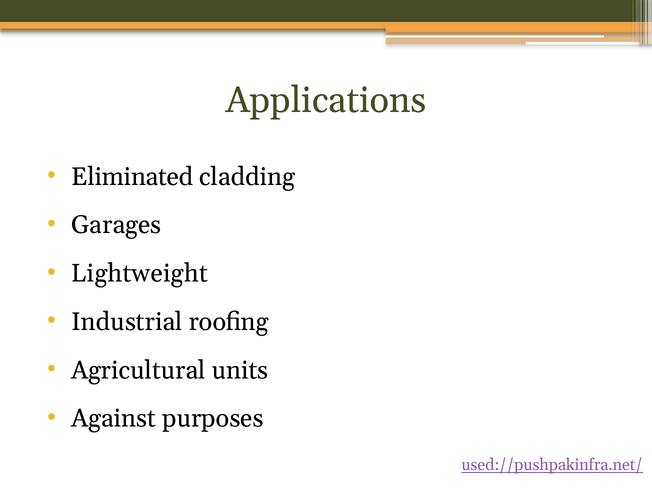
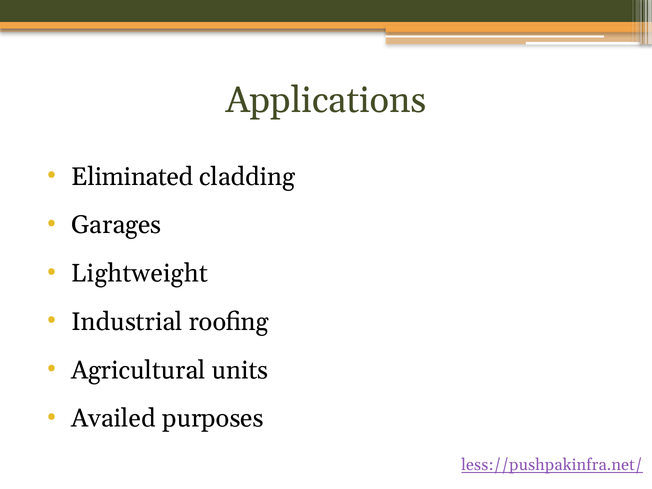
Against: Against -> Availed
used://pushpakinfra.net/: used://pushpakinfra.net/ -> less://pushpakinfra.net/
